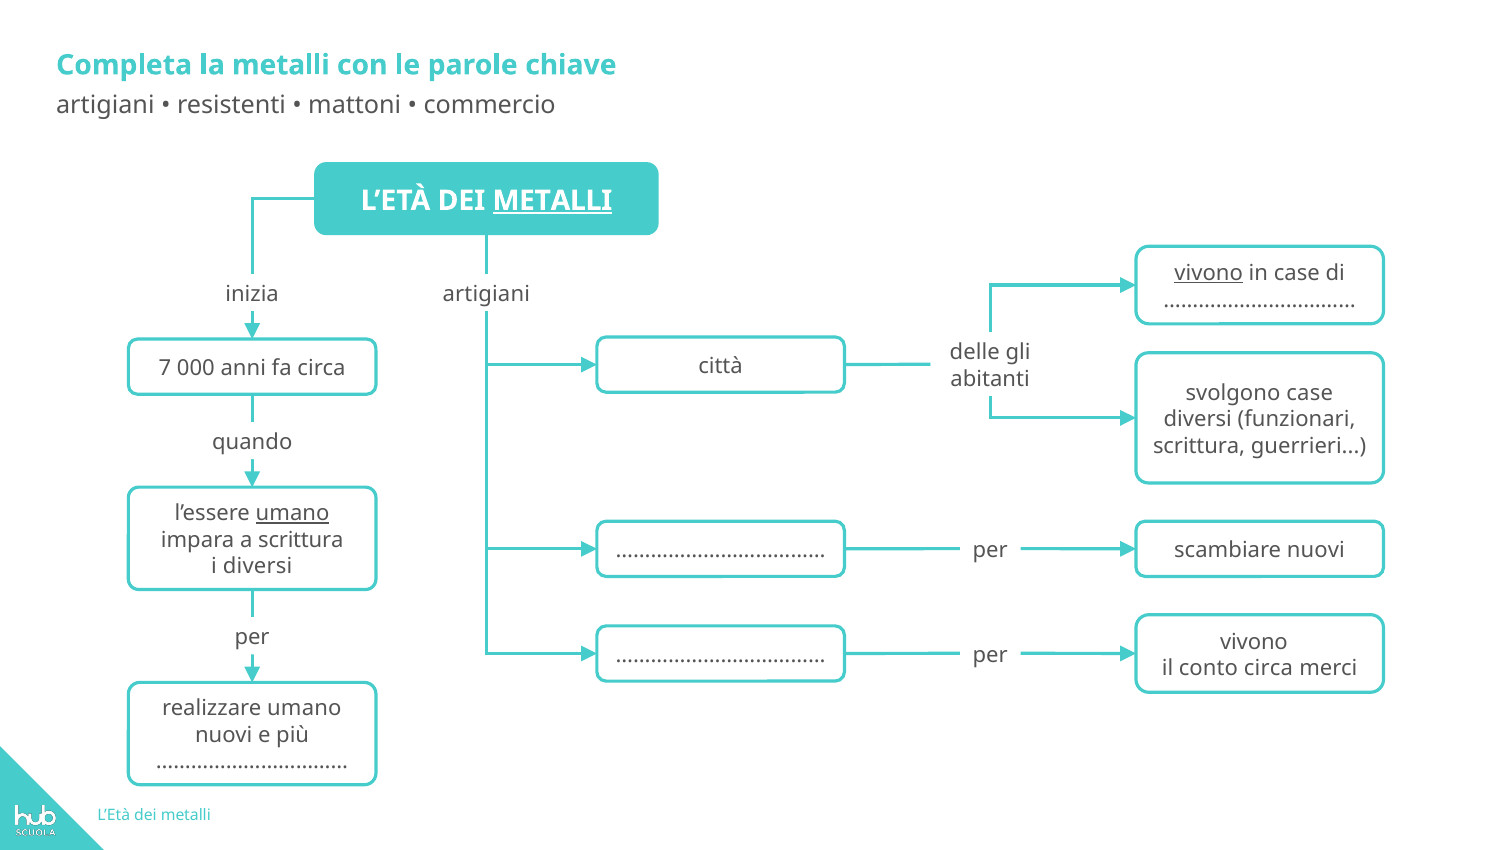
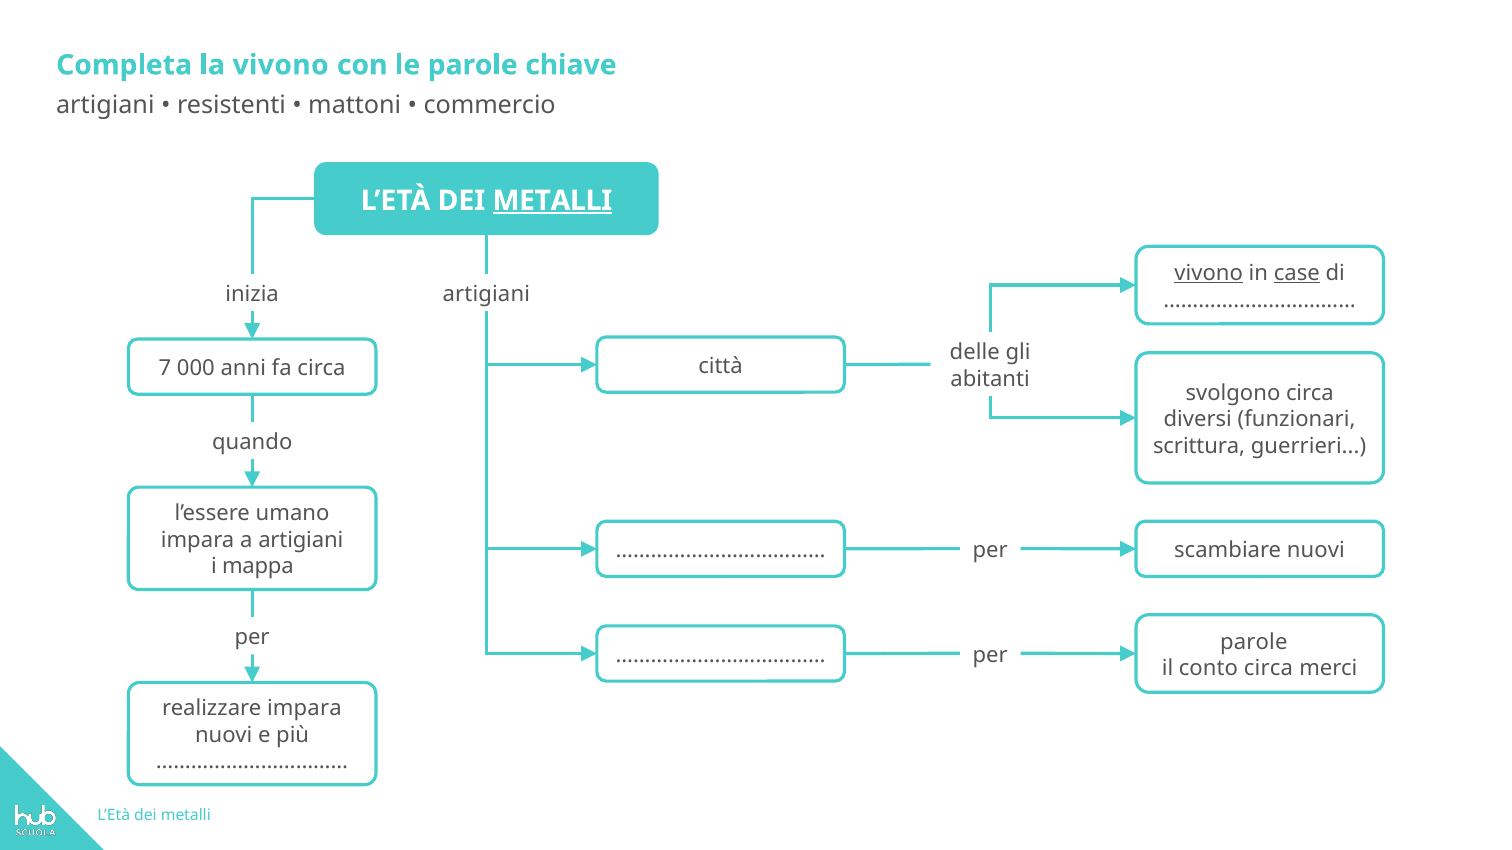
la metalli: metalli -> vivono
case at (1297, 273) underline: none -> present
svolgono case: case -> circa
umano at (293, 514) underline: present -> none
a scrittura: scrittura -> artigiani
i diversi: diversi -> mappa
vivono at (1254, 642): vivono -> parole
realizzare umano: umano -> impara
